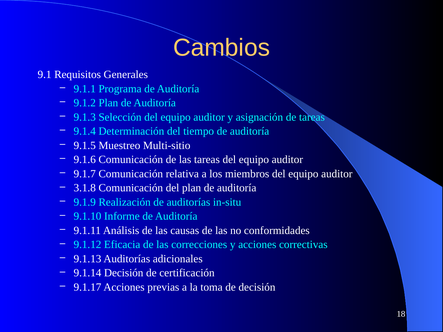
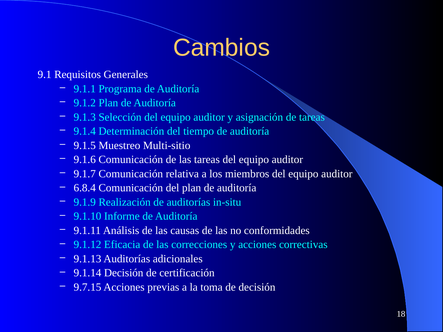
3.1.8: 3.1.8 -> 6.8.4
9.1.17: 9.1.17 -> 9.7.15
